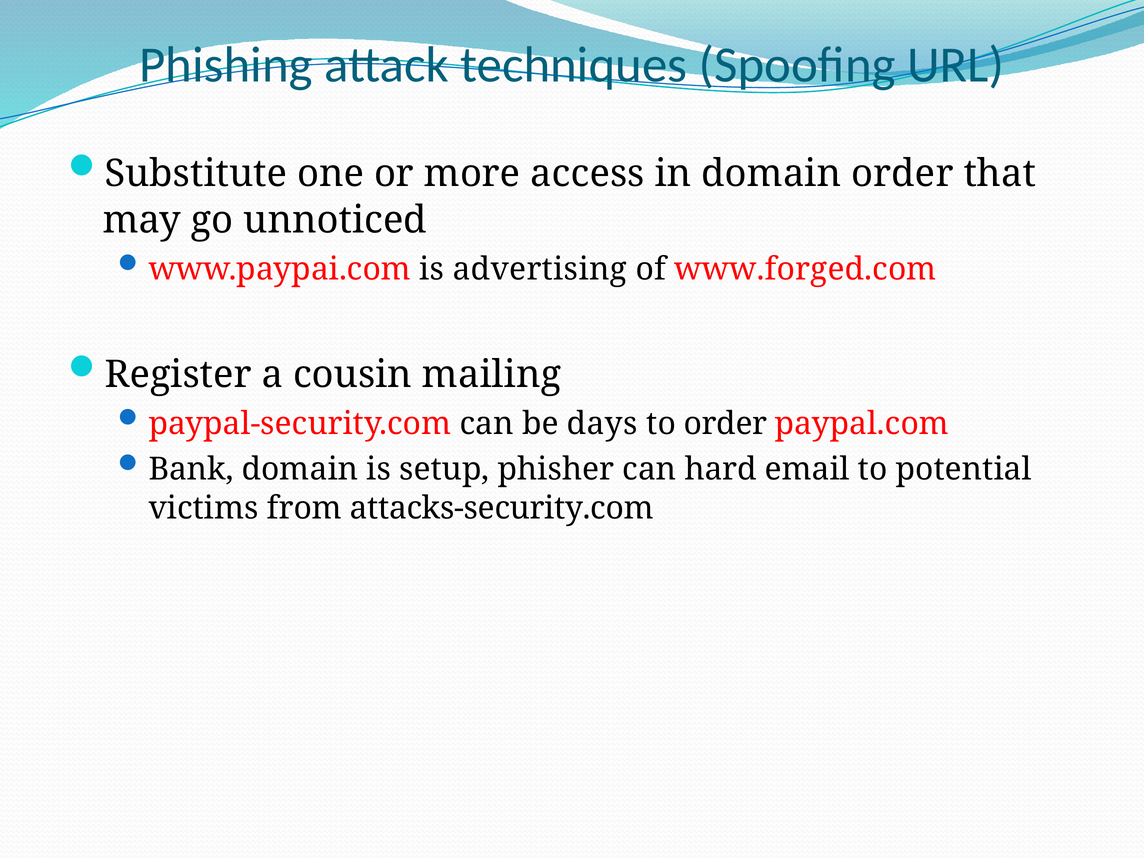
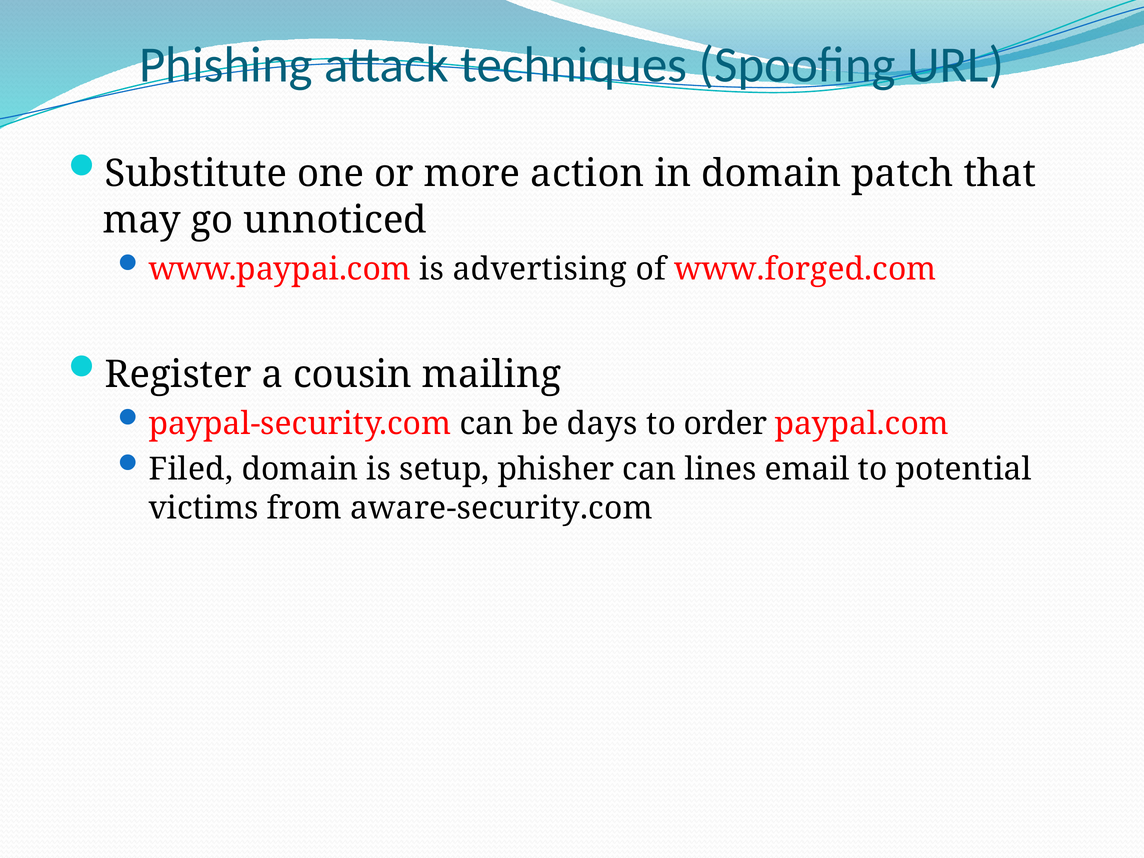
access: access -> action
domain order: order -> patch
Bank: Bank -> Filed
hard: hard -> lines
attacks-security.com: attacks-security.com -> aware-security.com
